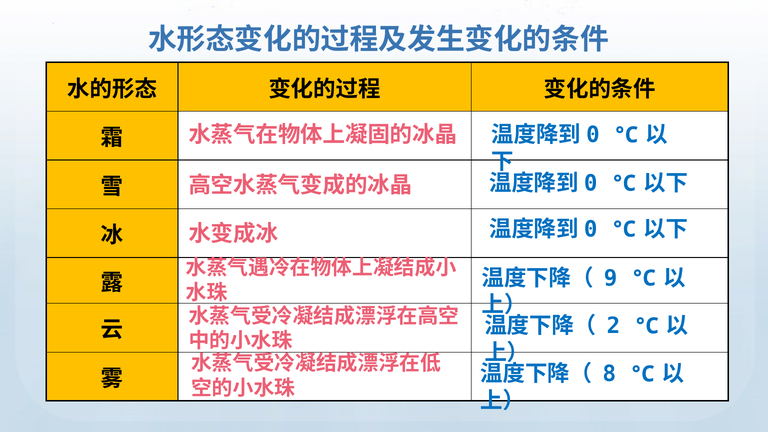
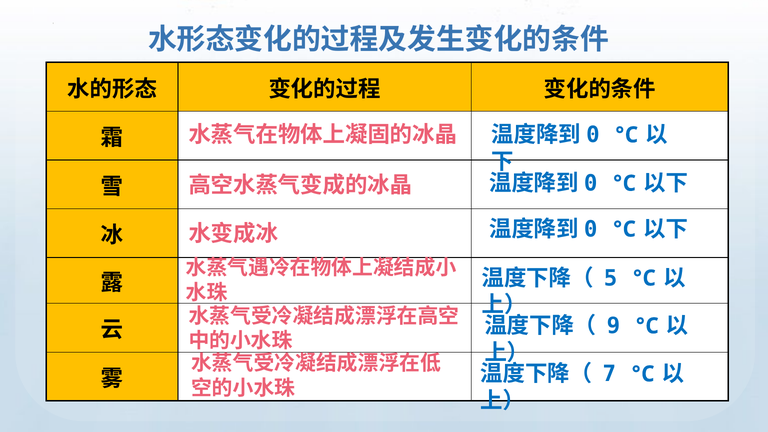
9: 9 -> 5
2: 2 -> 9
8: 8 -> 7
